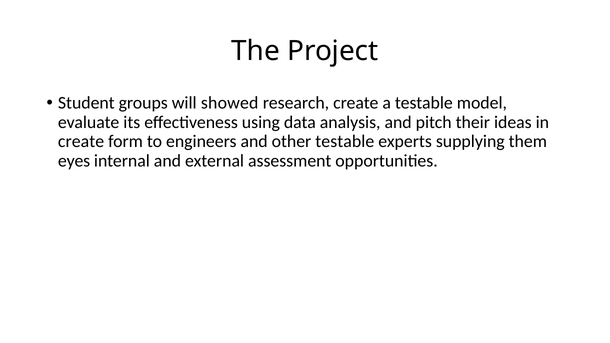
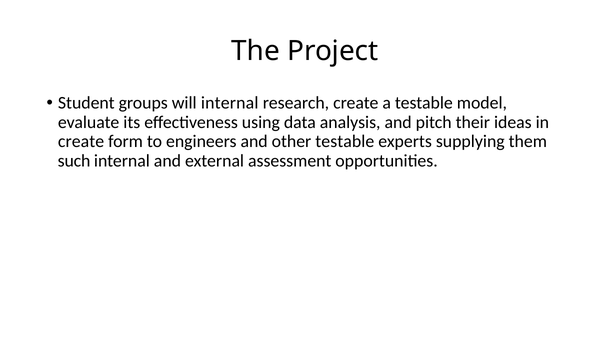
will showed: showed -> internal
eyes: eyes -> such
